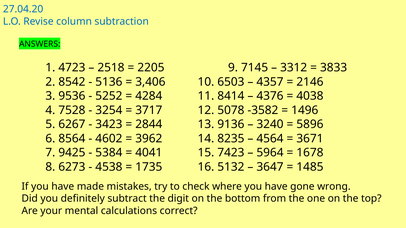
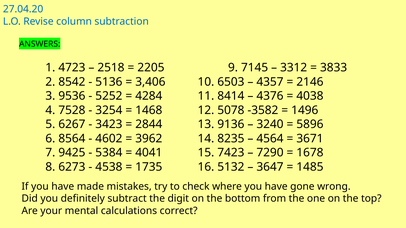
3717: 3717 -> 1468
5964: 5964 -> 7290
